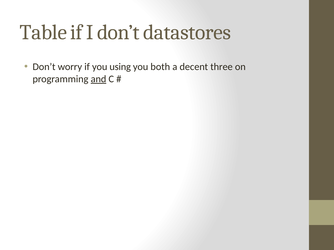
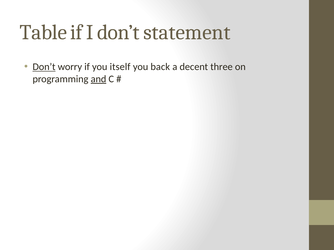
datastores: datastores -> statement
Don’t at (44, 67) underline: none -> present
using: using -> itself
both: both -> back
